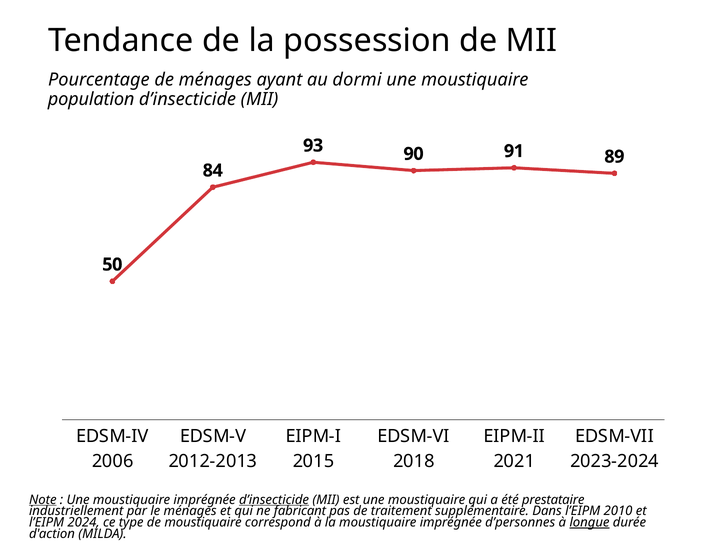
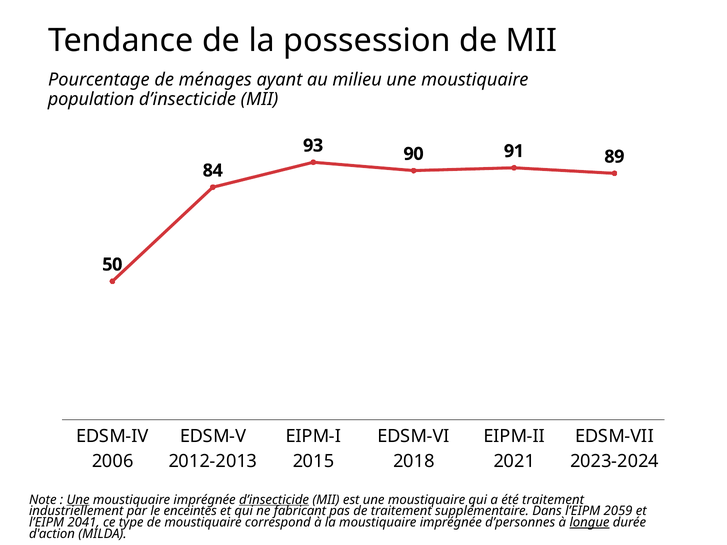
dormi: dormi -> milieu
Note underline: present -> none
Une at (78, 500) underline: none -> present
été prestataire: prestataire -> traitement
le ménages: ménages -> enceintes
2010: 2010 -> 2059
2024: 2024 -> 2041
